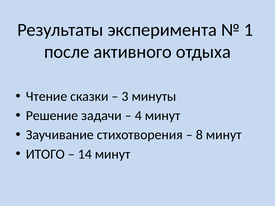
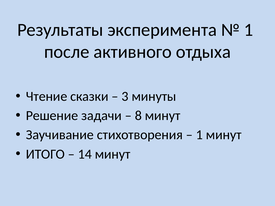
4: 4 -> 8
8 at (199, 135): 8 -> 1
